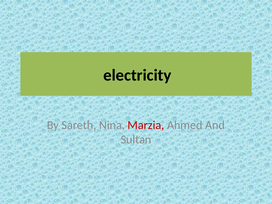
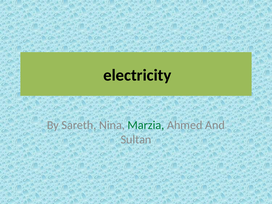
Marzia colour: red -> green
